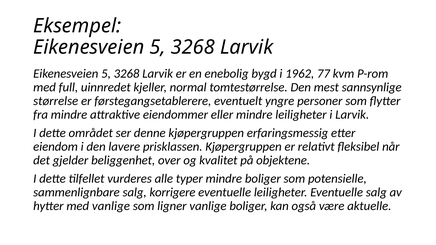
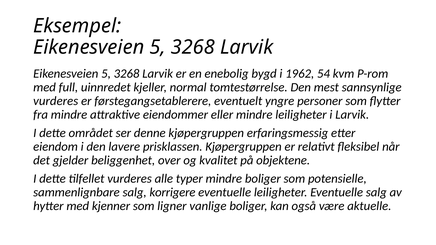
77: 77 -> 54
størrelse at (56, 101): størrelse -> vurderes
med vanlige: vanlige -> kjenner
